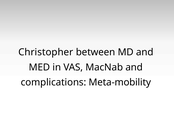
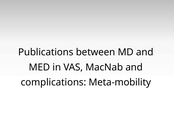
Christopher: Christopher -> Publications
